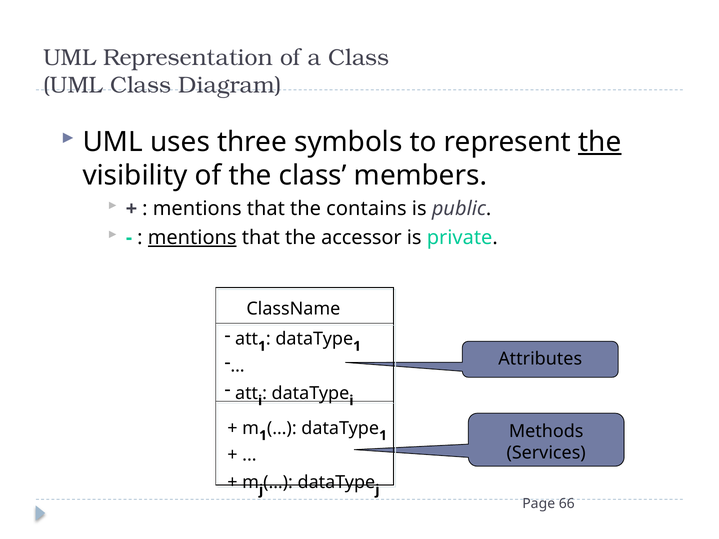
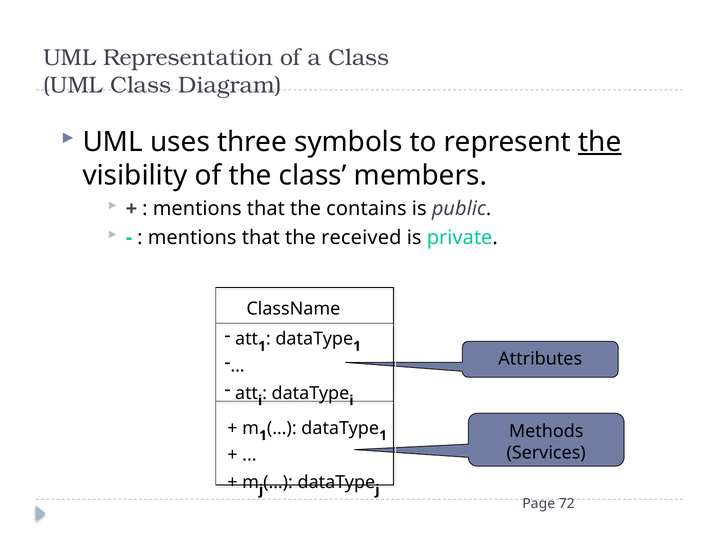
mentions at (192, 238) underline: present -> none
accessor: accessor -> received
66: 66 -> 72
